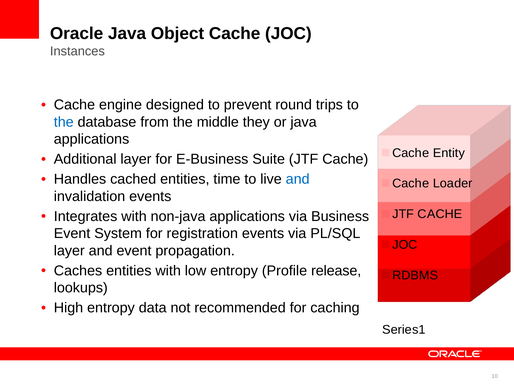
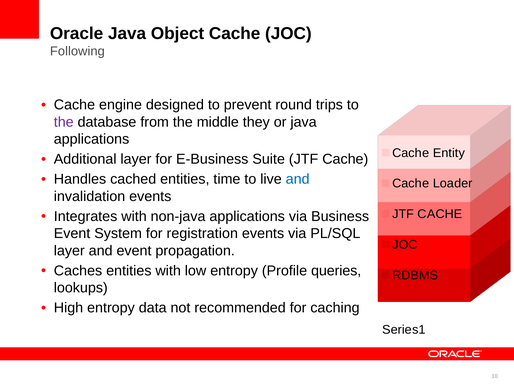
Instances: Instances -> Following
the at (64, 122) colour: blue -> purple
release: release -> queries
